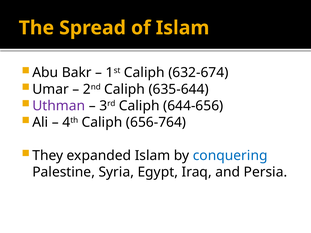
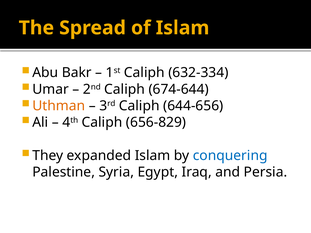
632-674: 632-674 -> 632-334
635-644: 635-644 -> 674-644
Uthman colour: purple -> orange
656-764: 656-764 -> 656-829
